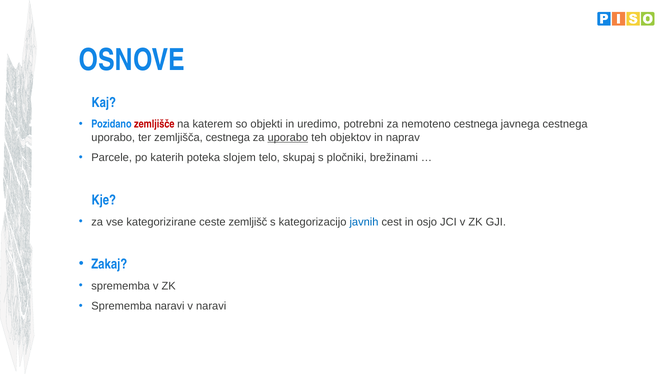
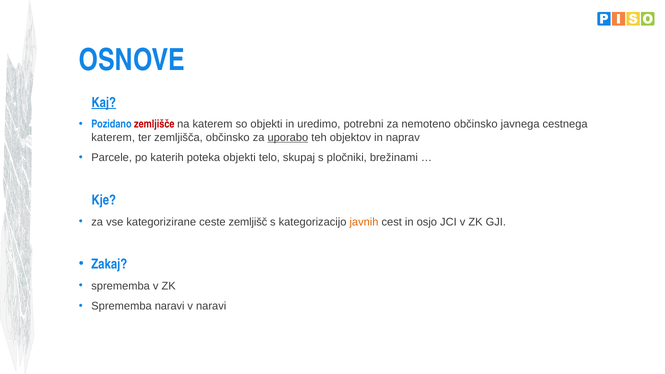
Kaj underline: none -> present
nemoteno cestnega: cestnega -> občinsko
uporabo at (113, 138): uporabo -> katerem
zemljišča cestnega: cestnega -> občinsko
poteka slojem: slojem -> objekti
javnih colour: blue -> orange
